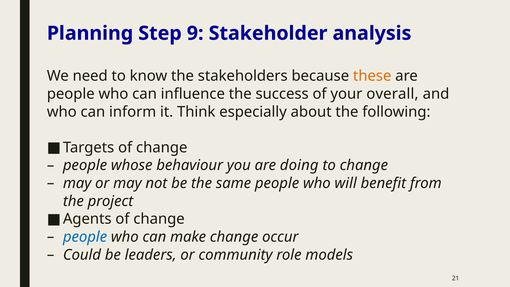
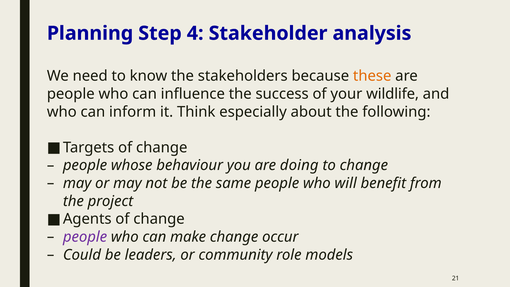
9: 9 -> 4
overall: overall -> wildlife
people at (85, 237) colour: blue -> purple
